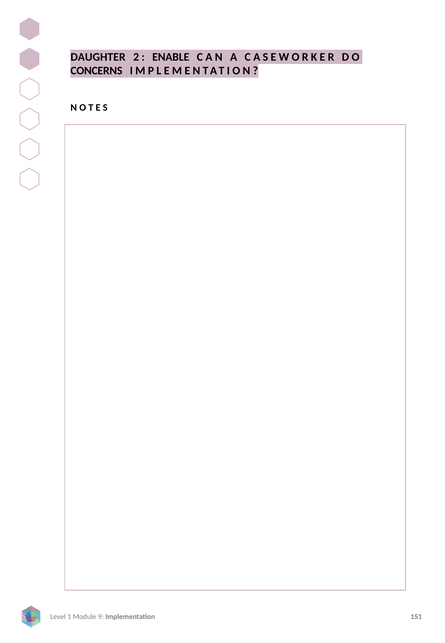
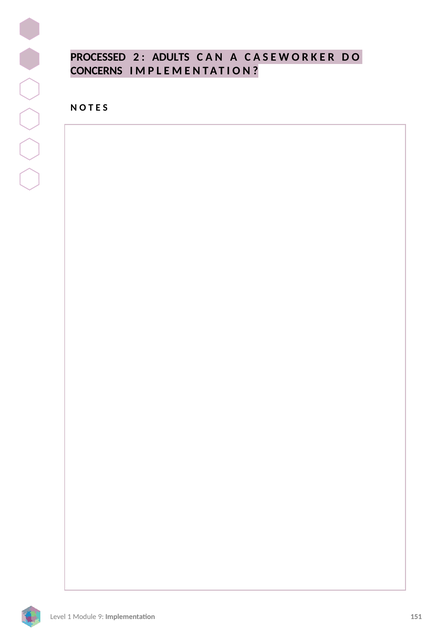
DAUGHTER: DAUGHTER -> PROCESSED
ENABLE: ENABLE -> ADULTS
